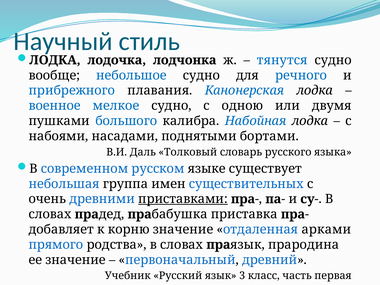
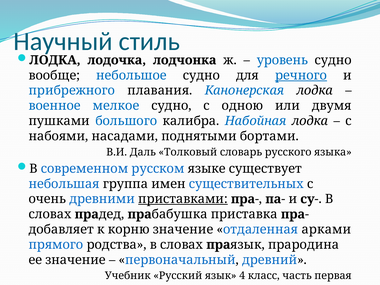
тянутся: тянутся -> уровень
речного underline: none -> present
3: 3 -> 4
